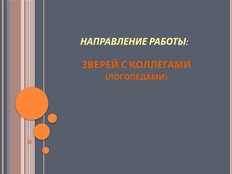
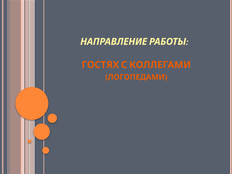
ЗВЕРЕЙ: ЗВЕРЕЙ -> ГОСТЯХ
